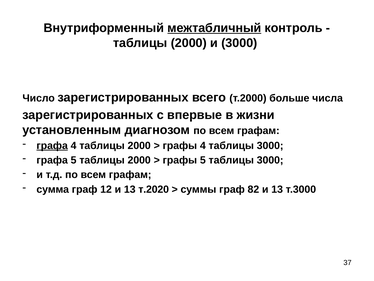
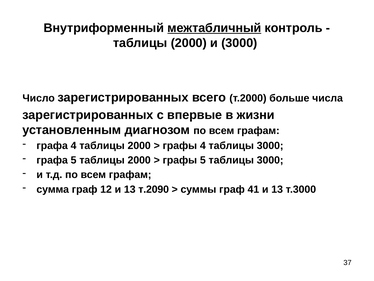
графа at (52, 145) underline: present -> none
т.2020: т.2020 -> т.2090
82: 82 -> 41
